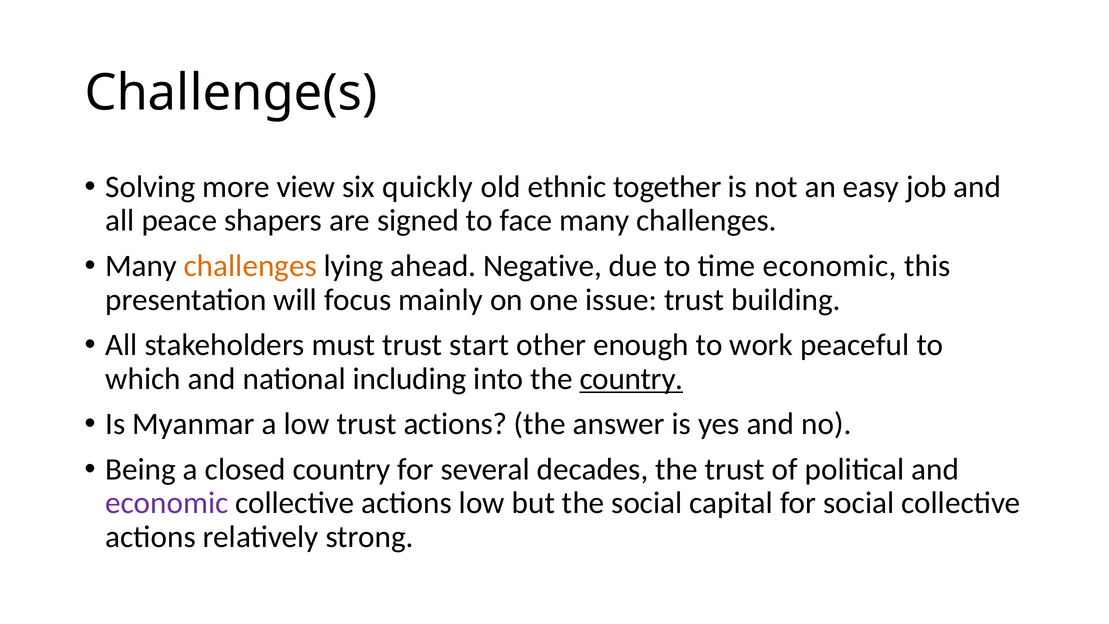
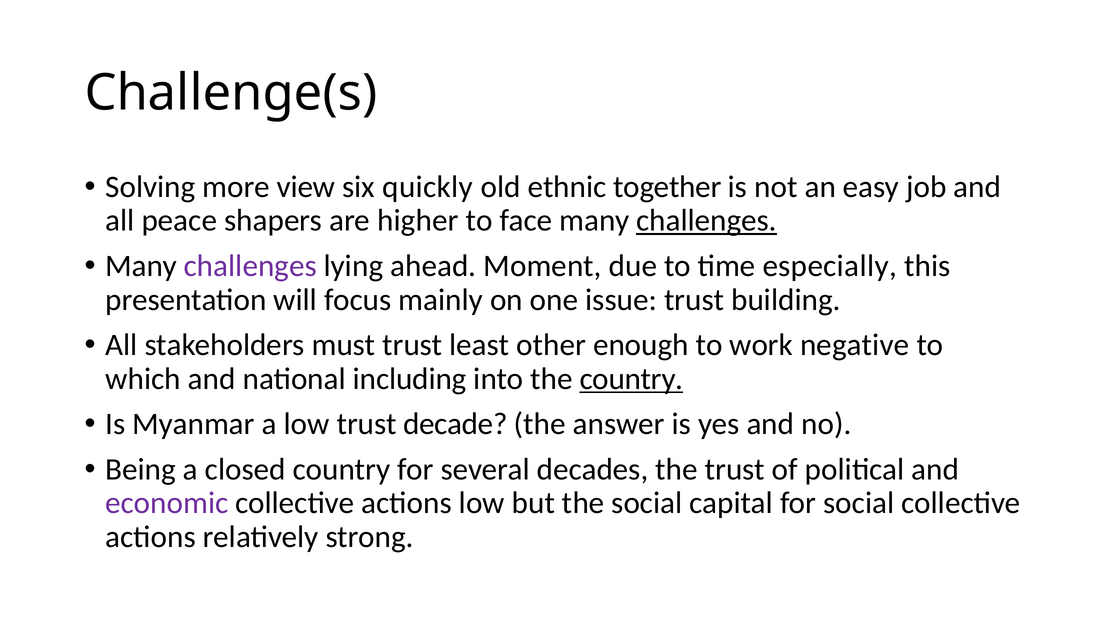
signed: signed -> higher
challenges at (706, 221) underline: none -> present
challenges at (250, 266) colour: orange -> purple
Negative: Negative -> Moment
time economic: economic -> especially
start: start -> least
peaceful: peaceful -> negative
trust actions: actions -> decade
